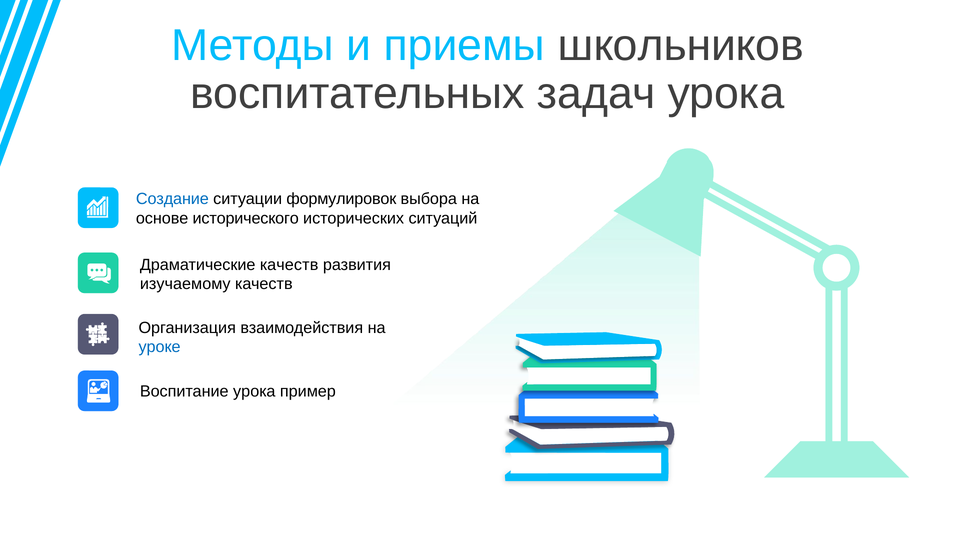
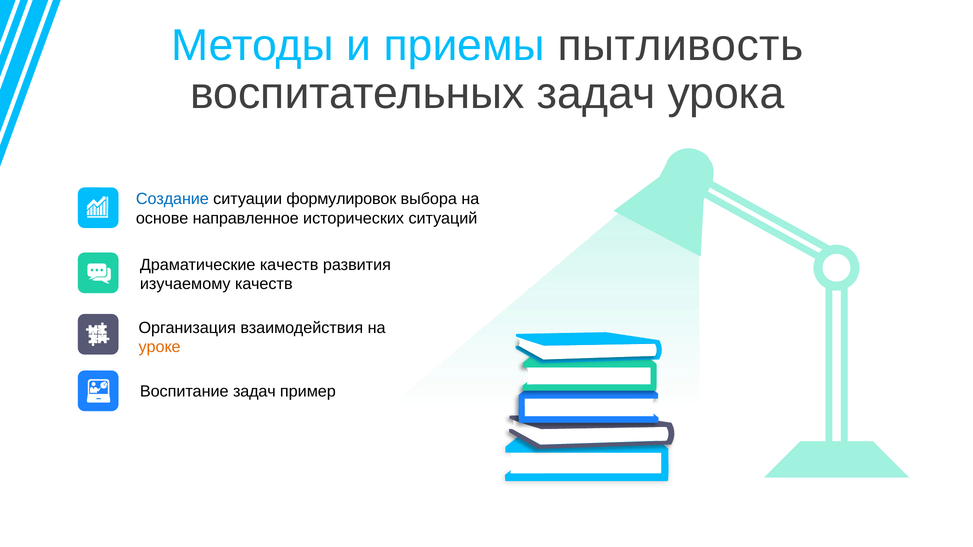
школьников: школьников -> пытливость
исторического: исторического -> направленное
уроке colour: blue -> orange
Воспитание урока: урока -> задач
